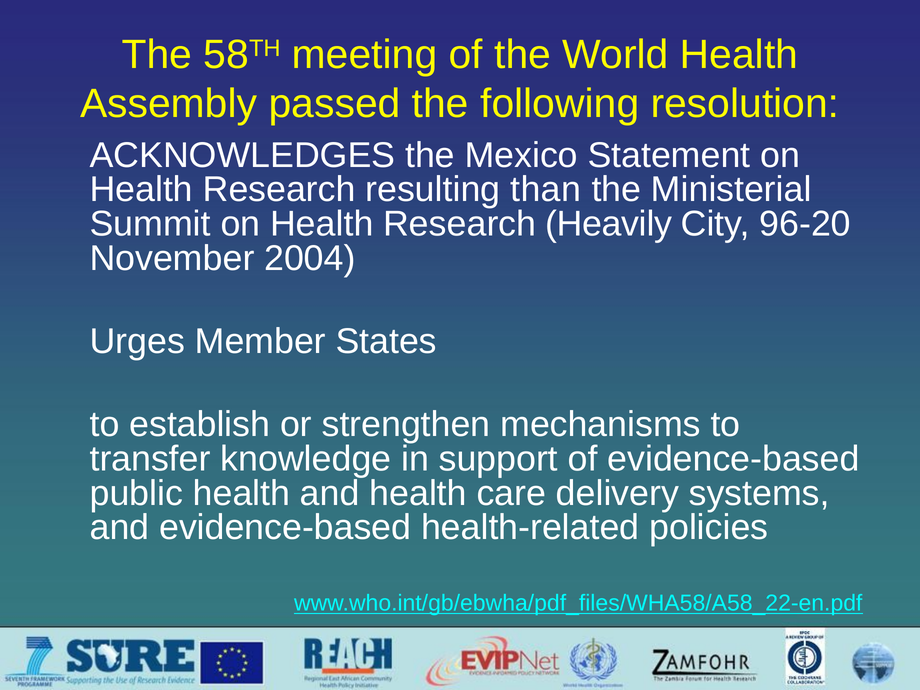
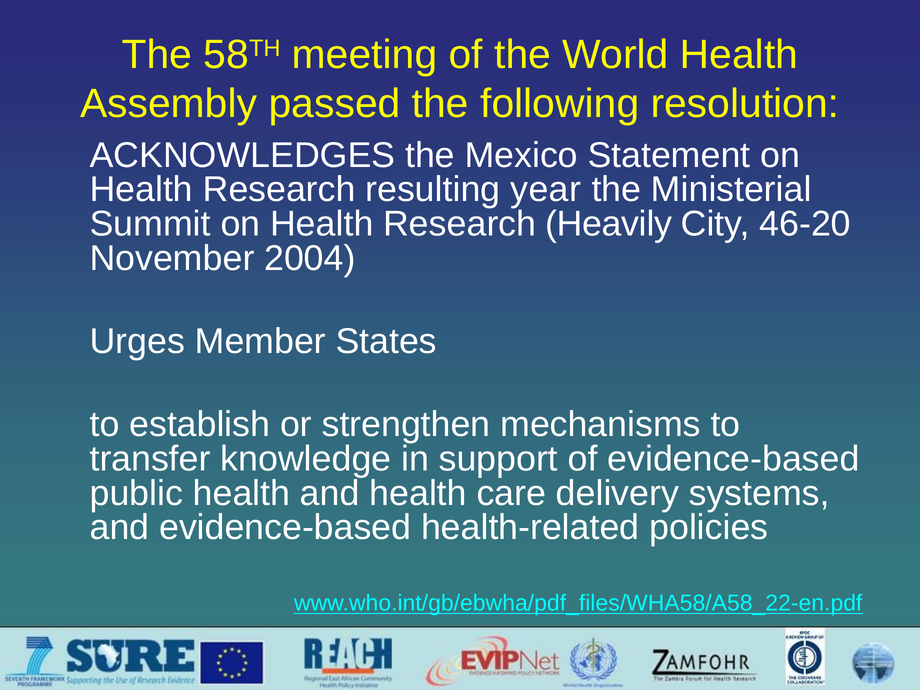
than: than -> year
96-20: 96-20 -> 46-20
